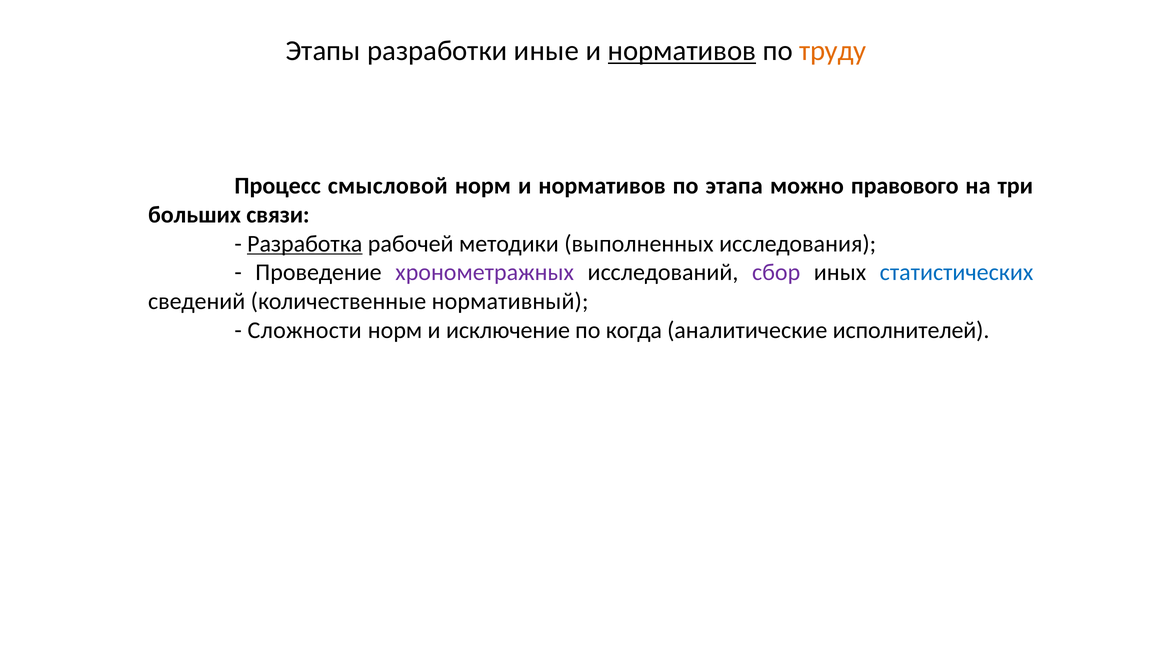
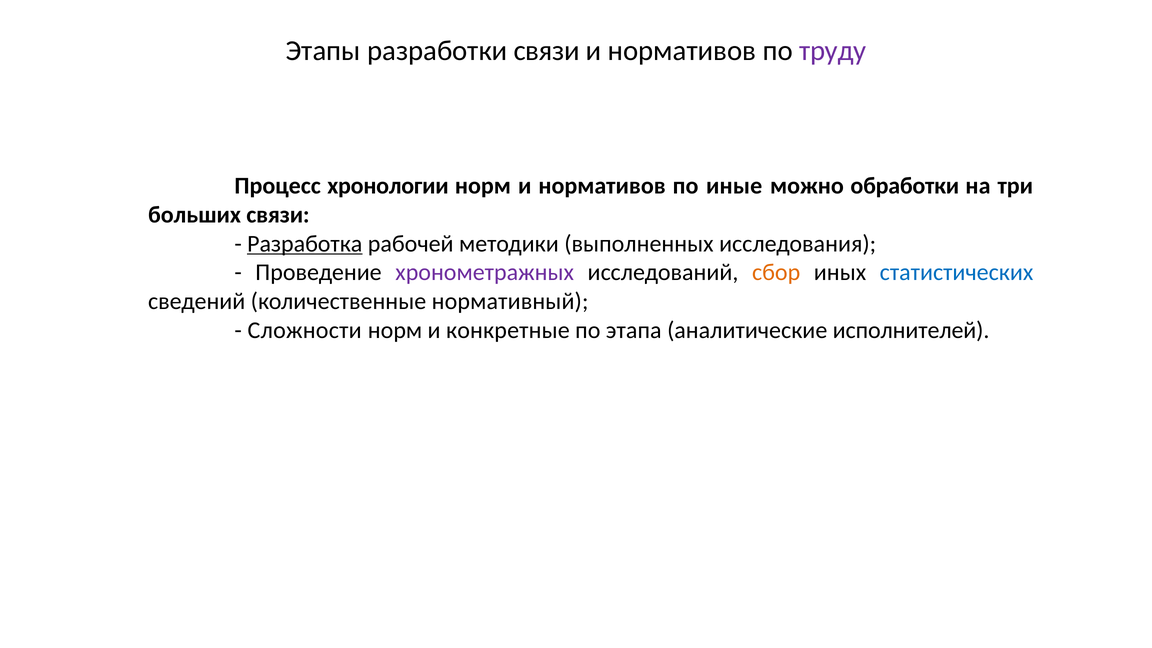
разработки иные: иные -> связи
нормативов at (682, 51) underline: present -> none
труду colour: orange -> purple
смысловой: смысловой -> хронологии
этапа: этапа -> иные
правового: правового -> обработки
сбор colour: purple -> orange
исключение: исключение -> конкретные
когда: когда -> этапа
